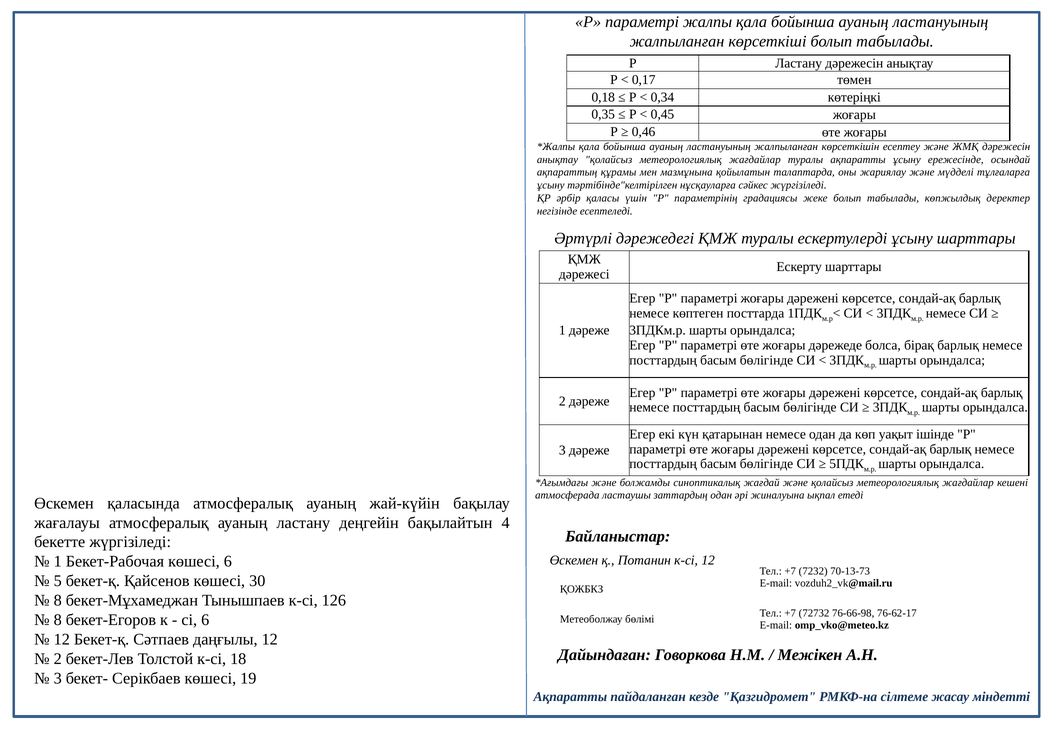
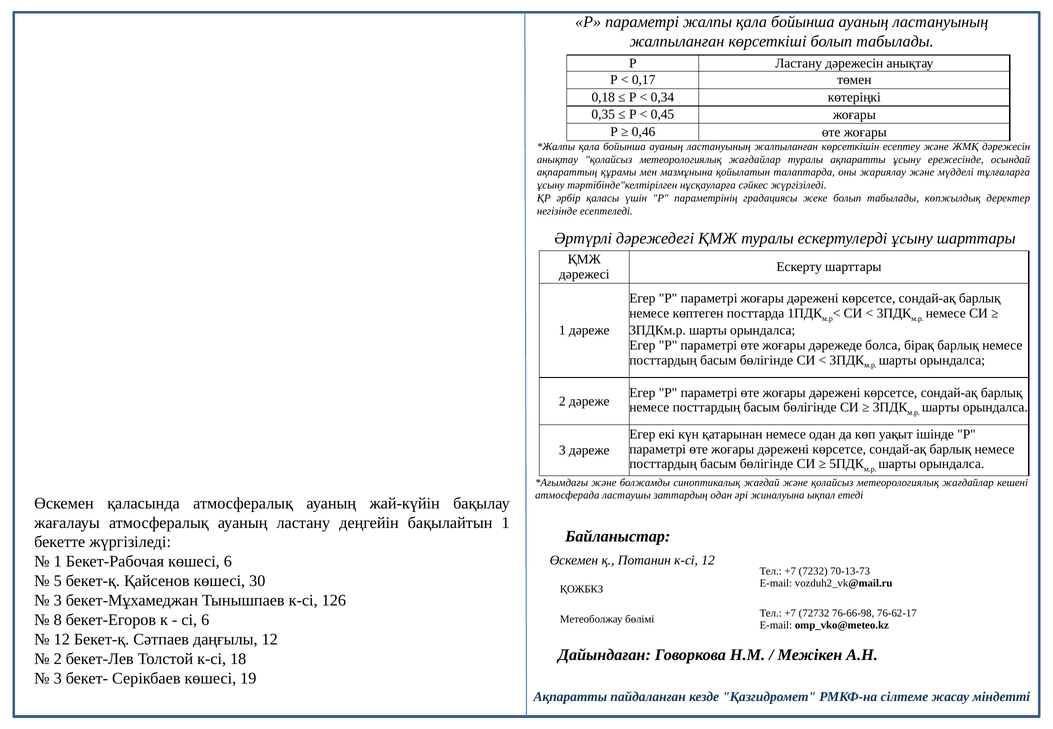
бақылайтын 4: 4 -> 1
8 at (58, 600): 8 -> 3
